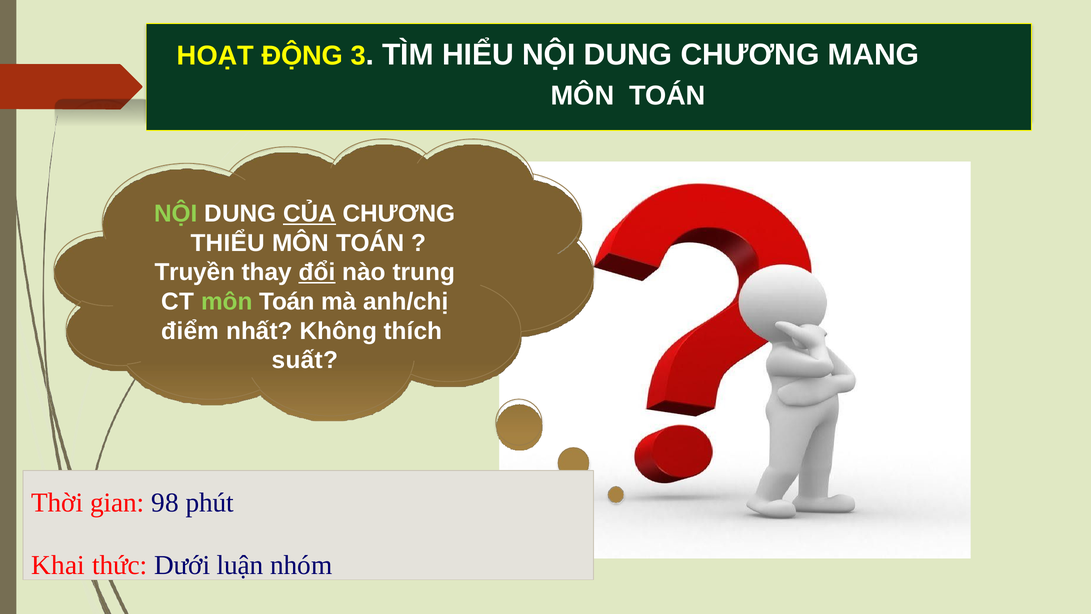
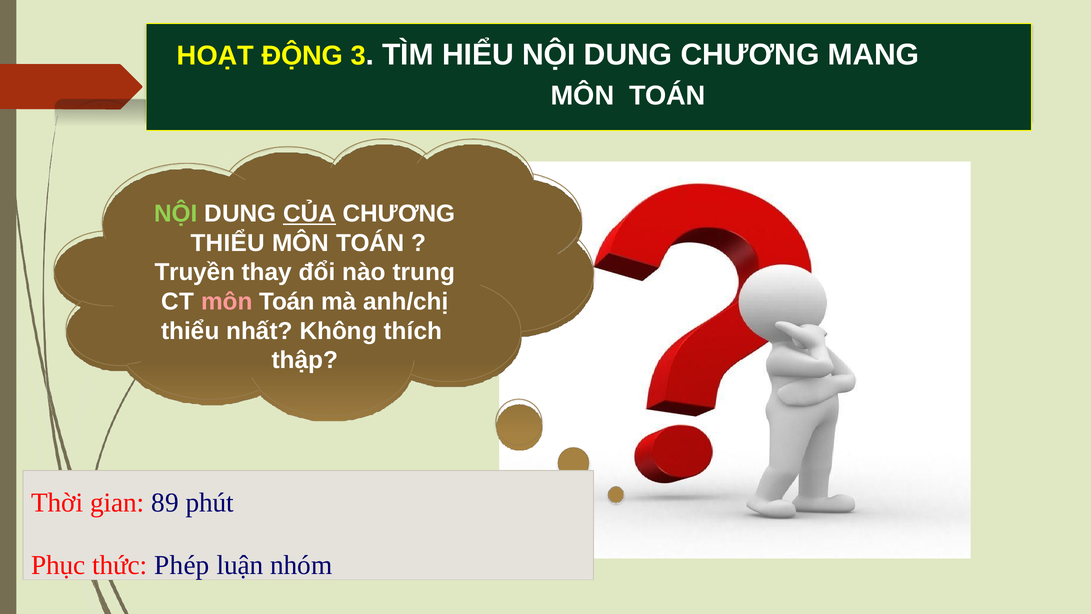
đổi underline: present -> none
môn at (227, 302) colour: light green -> pink
điểm at (190, 331): điểm -> thiểu
suất: suất -> thập
98: 98 -> 89
Khai: Khai -> Phục
Dưới: Dưới -> Phép
